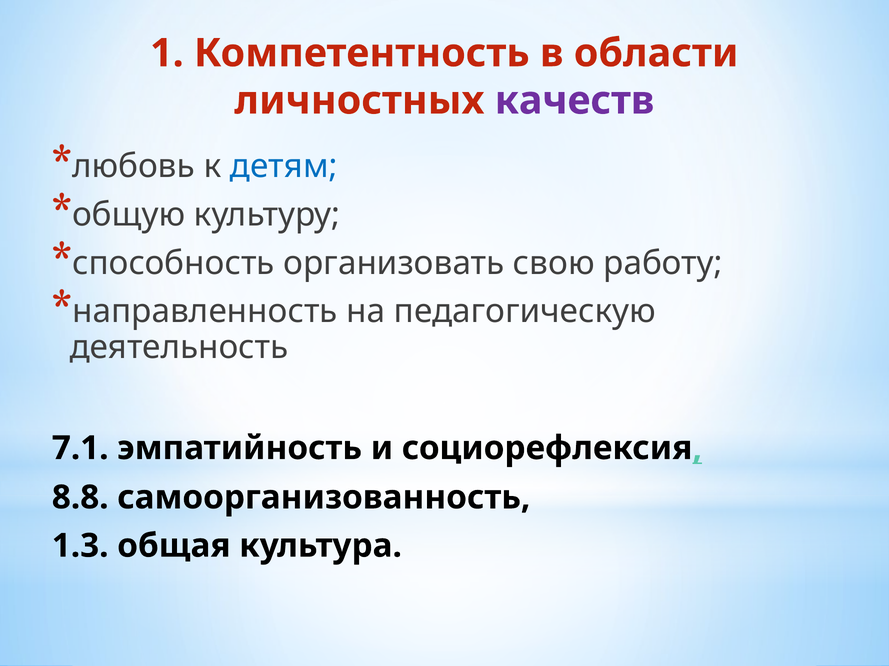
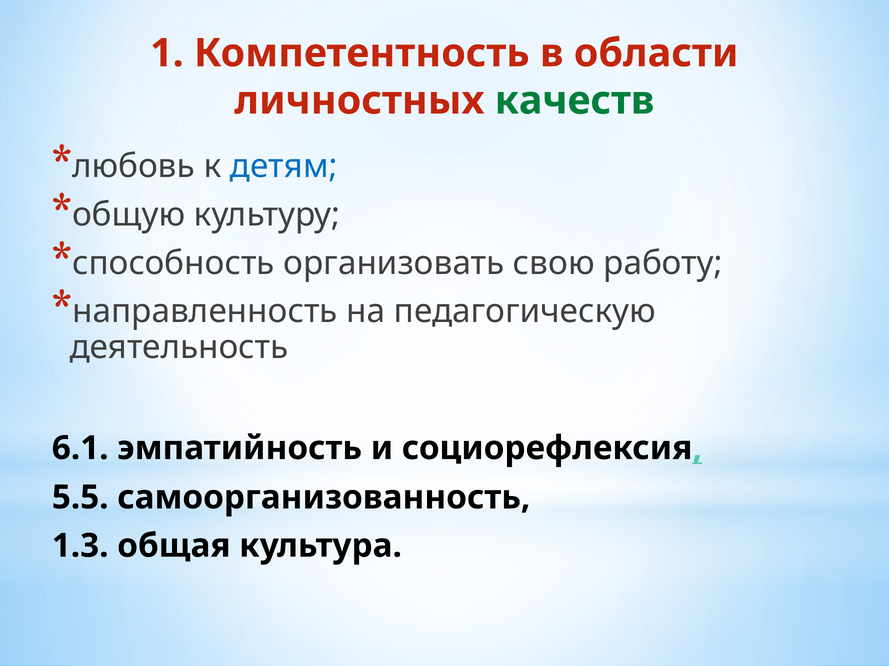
качеств colour: purple -> green
7.1: 7.1 -> 6.1
8.8: 8.8 -> 5.5
